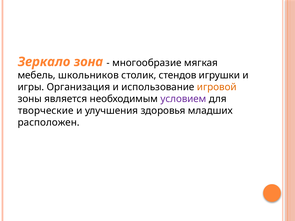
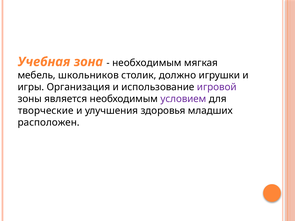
Зеркало: Зеркало -> Учебная
многообразие at (147, 63): многообразие -> необходимым
стендов: стендов -> должно
игровой colour: orange -> purple
